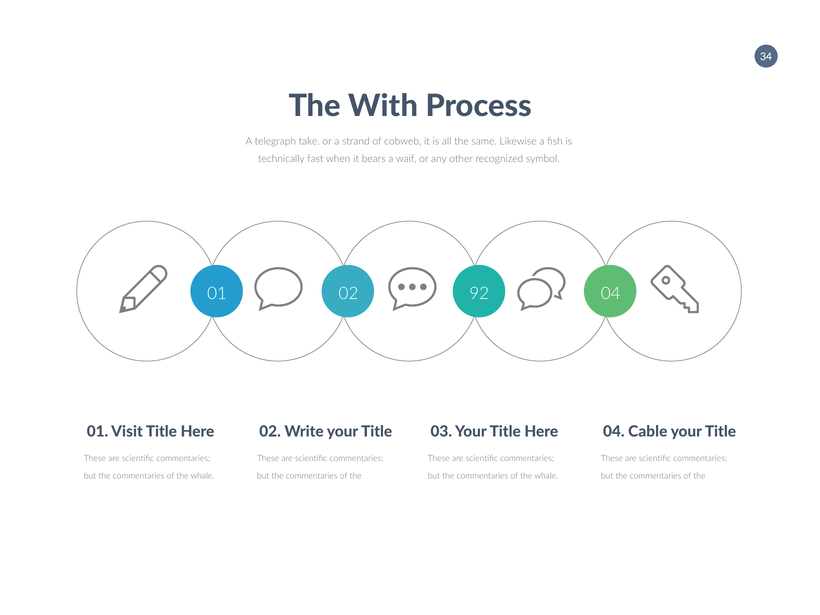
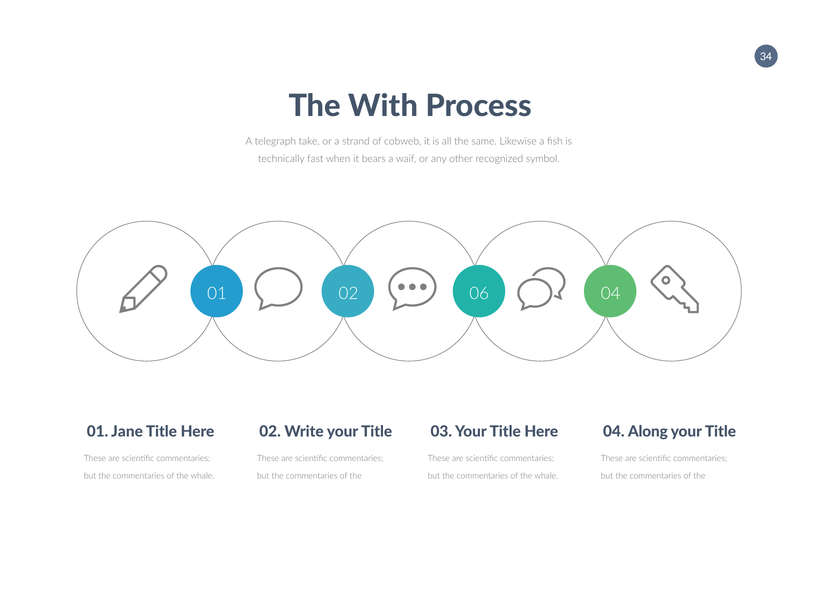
92: 92 -> 06
Visit: Visit -> Jane
Cable: Cable -> Along
